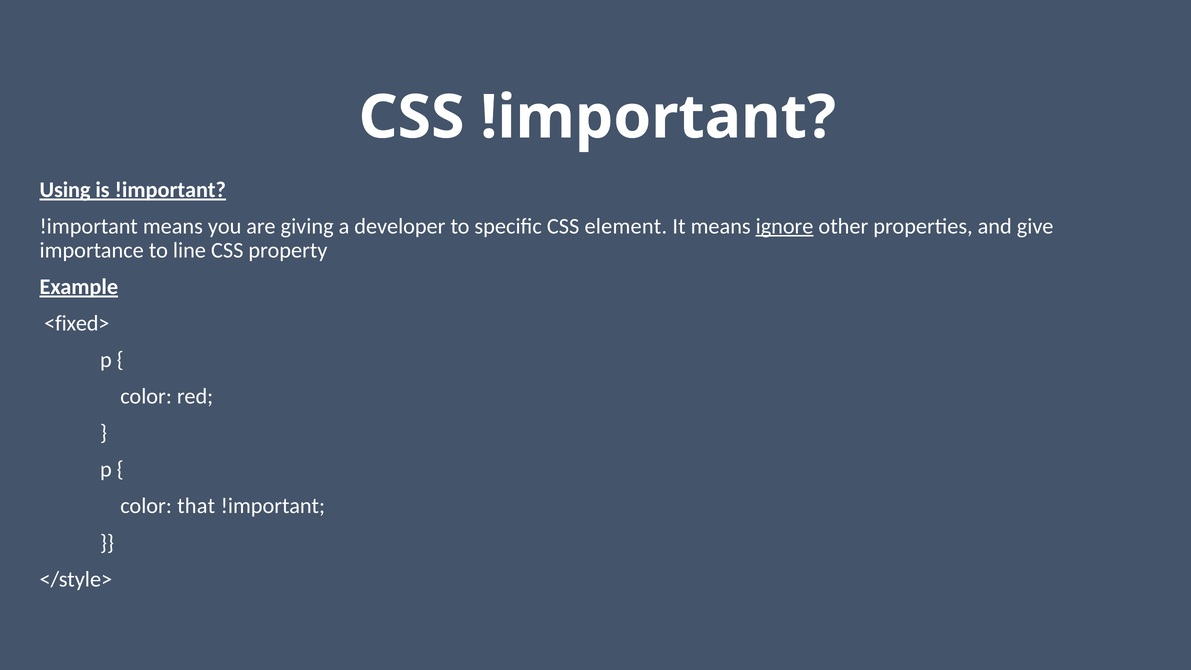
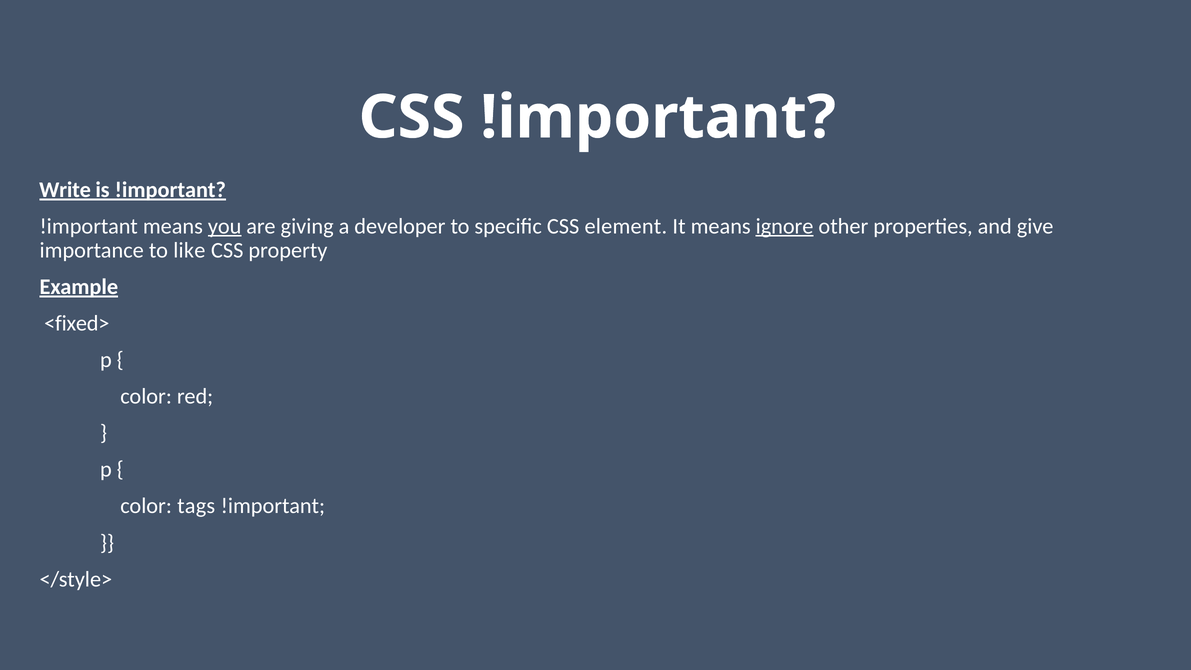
Using: Using -> Write
you underline: none -> present
line: line -> like
that: that -> tags
